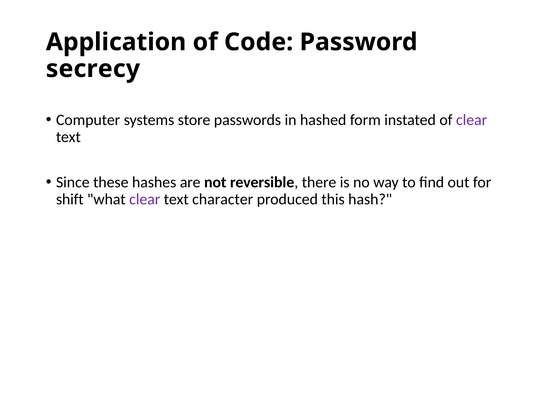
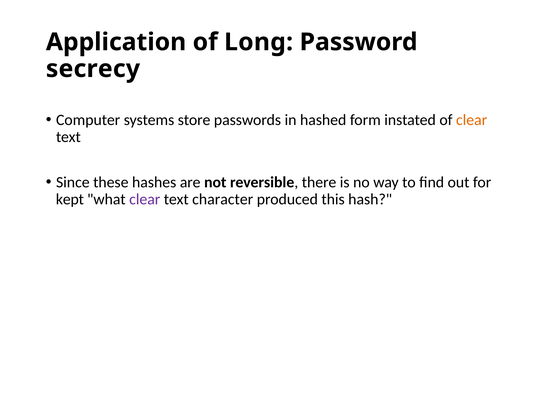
Code: Code -> Long
clear at (472, 120) colour: purple -> orange
shift: shift -> kept
